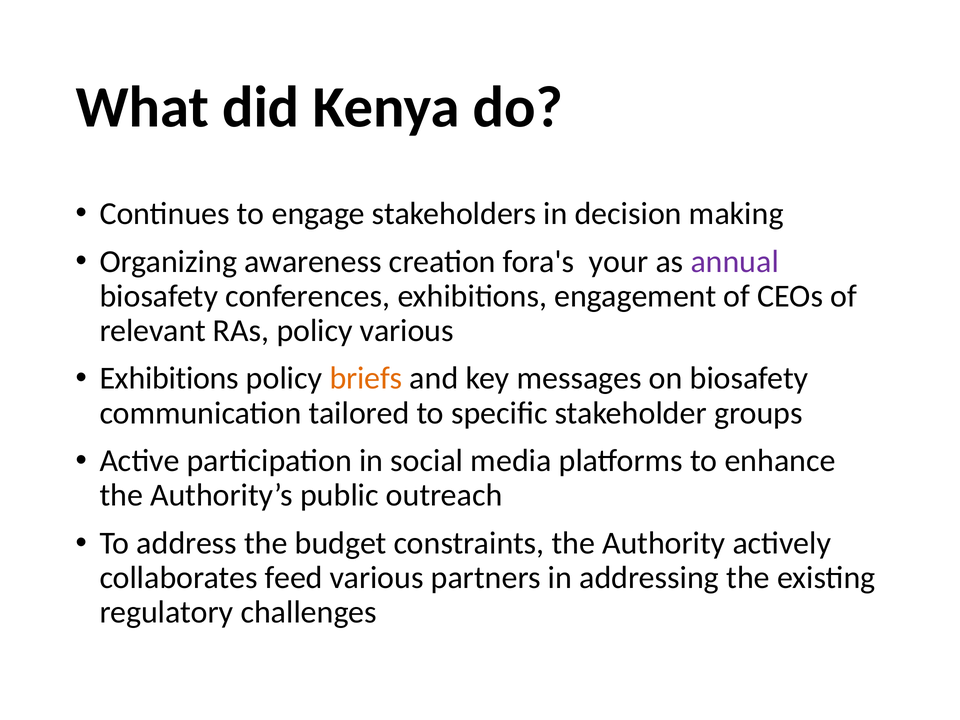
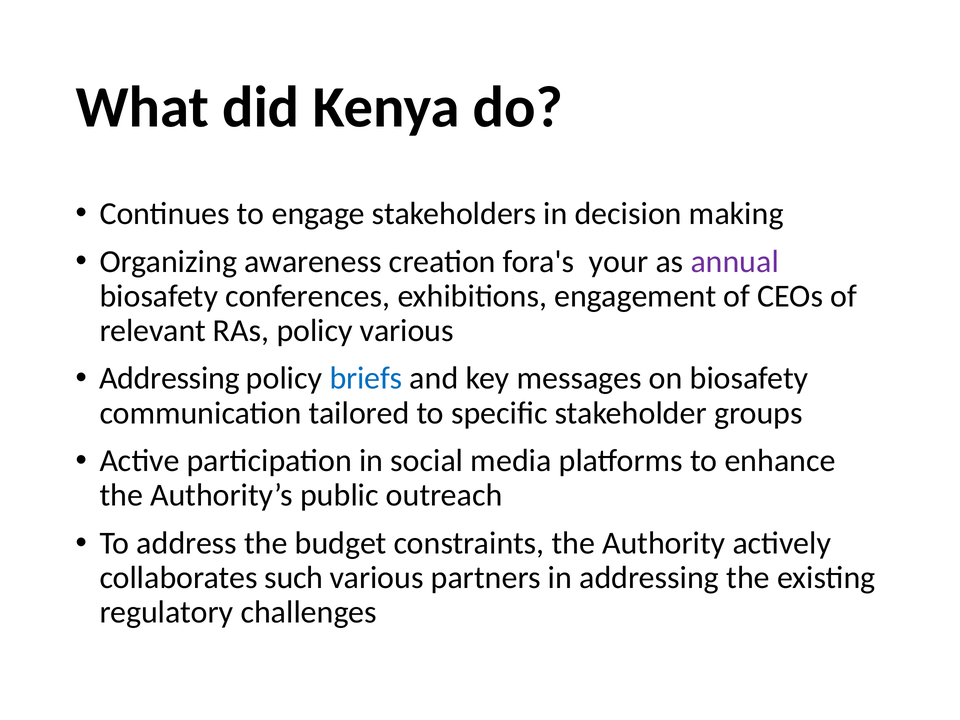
Exhibitions at (169, 378): Exhibitions -> Addressing
briefs colour: orange -> blue
feed: feed -> such
